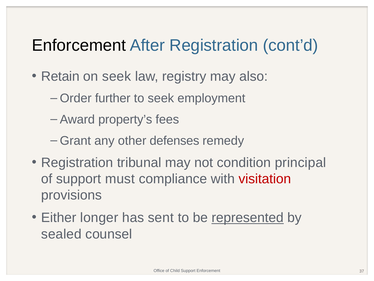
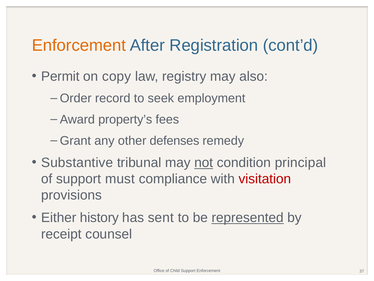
Enforcement at (79, 45) colour: black -> orange
Retain: Retain -> Permit
on seek: seek -> copy
further: further -> record
Registration at (77, 162): Registration -> Substantive
not underline: none -> present
longer: longer -> history
sealed: sealed -> receipt
